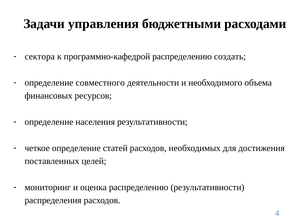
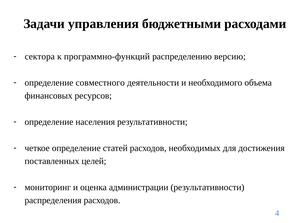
программно-кафедрой: программно-кафедрой -> программно-функций
создать: создать -> версию
оценка распределению: распределению -> администрации
